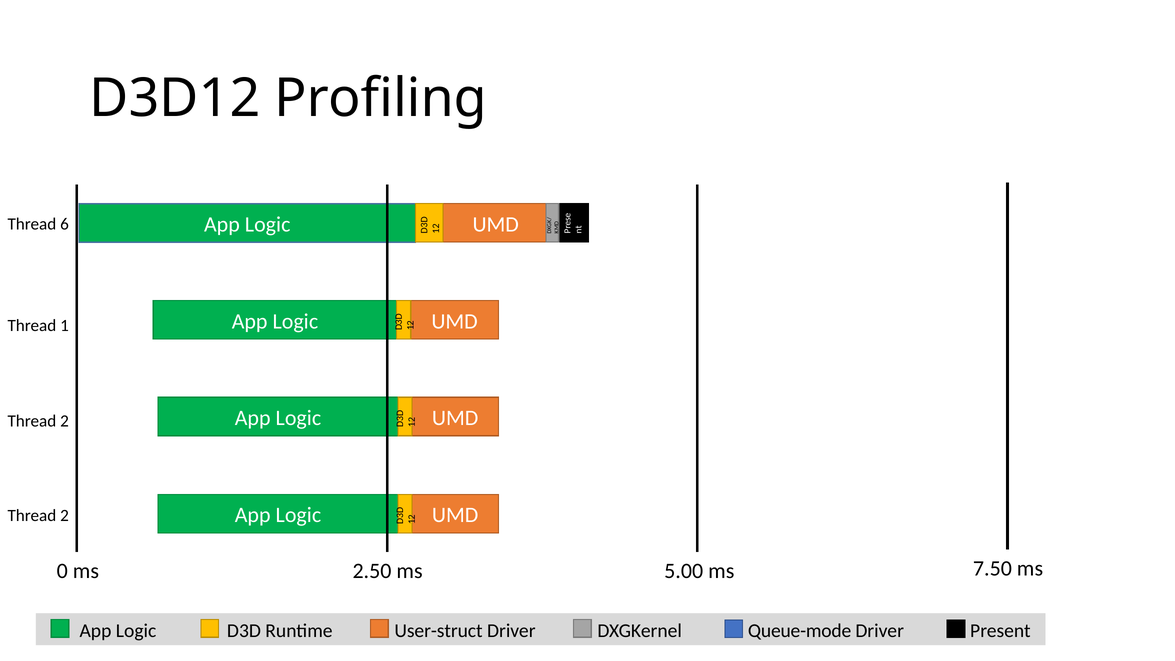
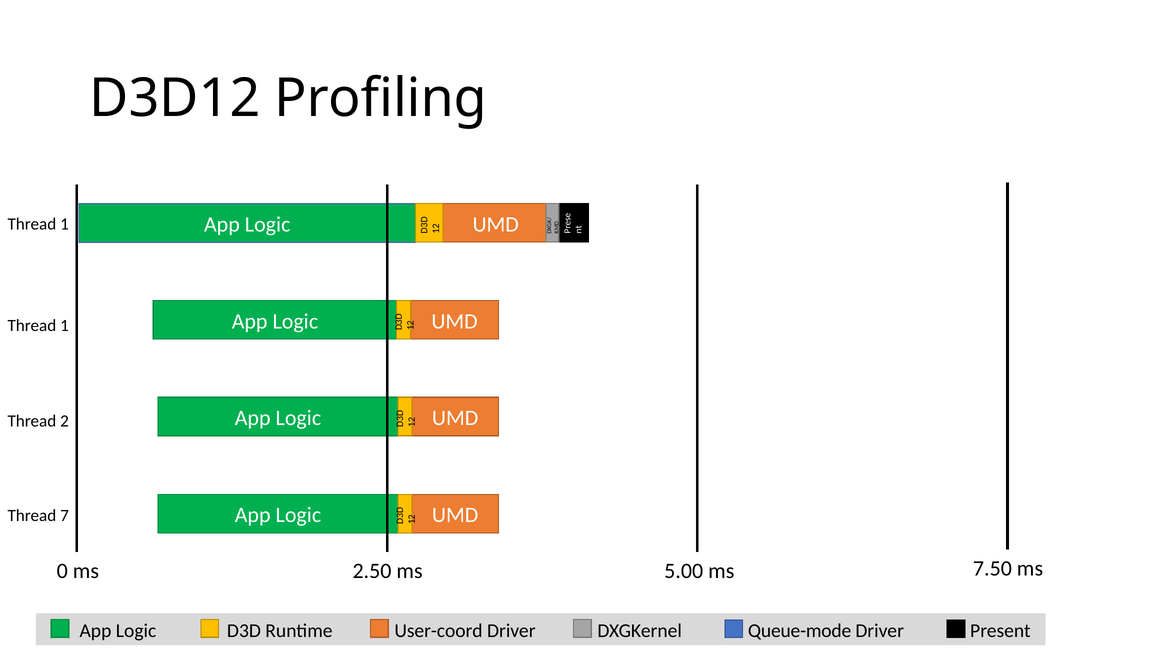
6 at (65, 224): 6 -> 1
2 at (65, 516): 2 -> 7
User-struct: User-struct -> User-coord
